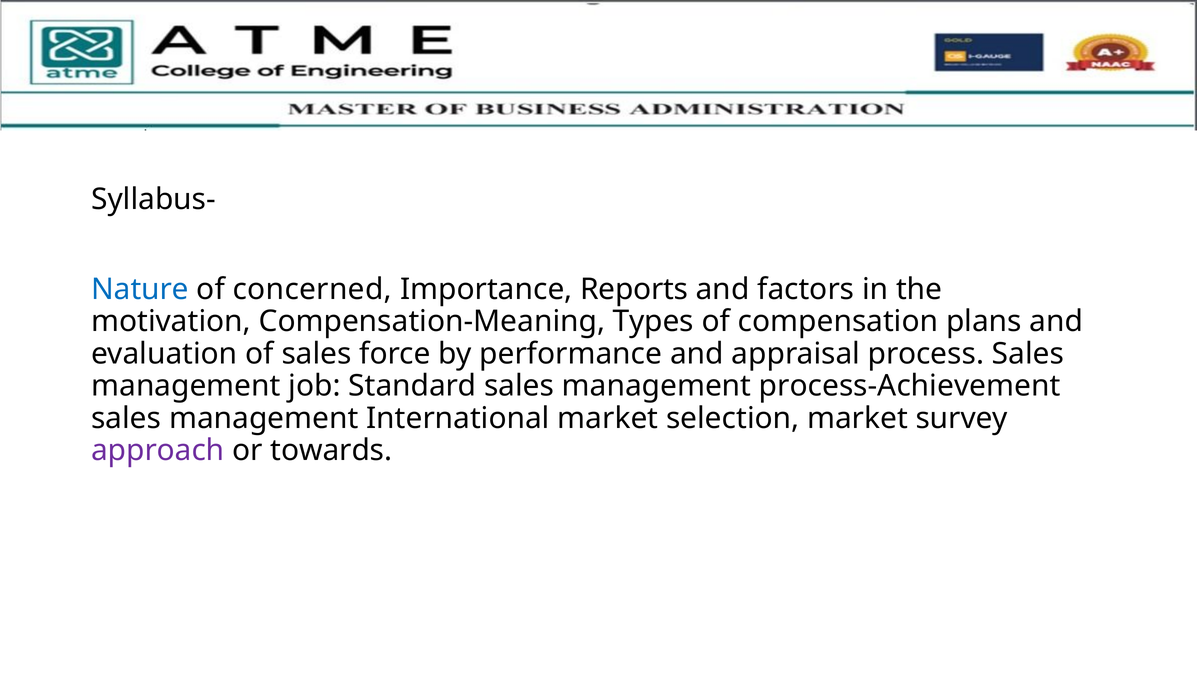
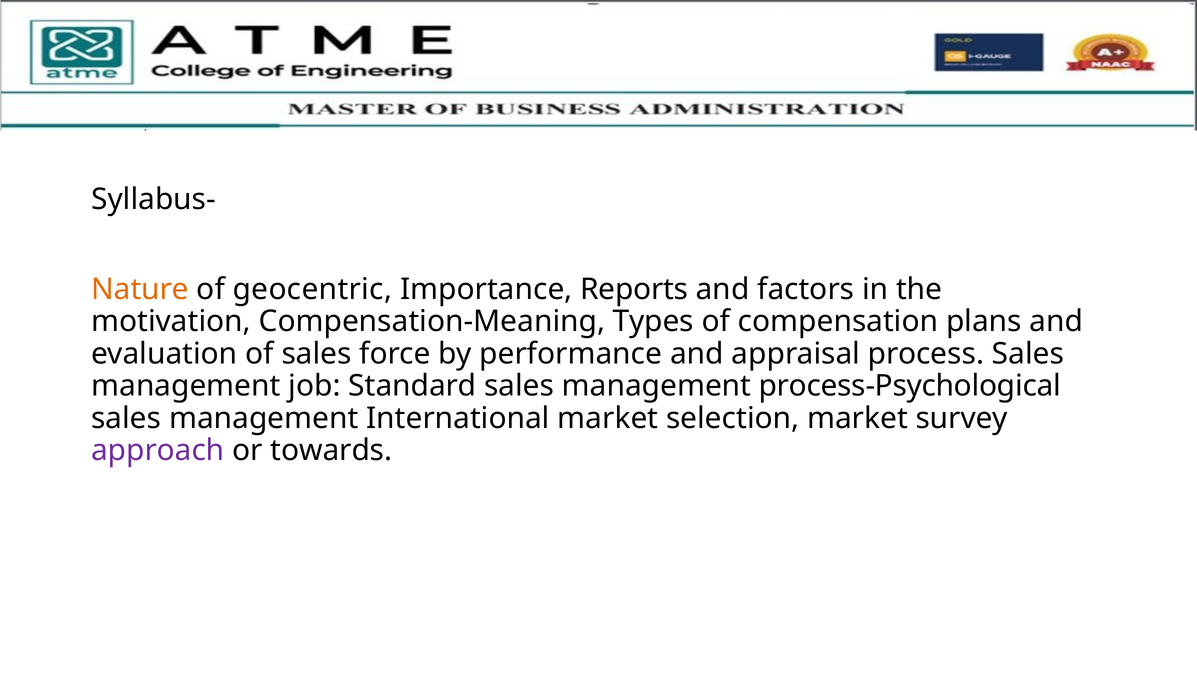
Nature colour: blue -> orange
concerned: concerned -> geocentric
process-Achievement: process-Achievement -> process-Psychological
